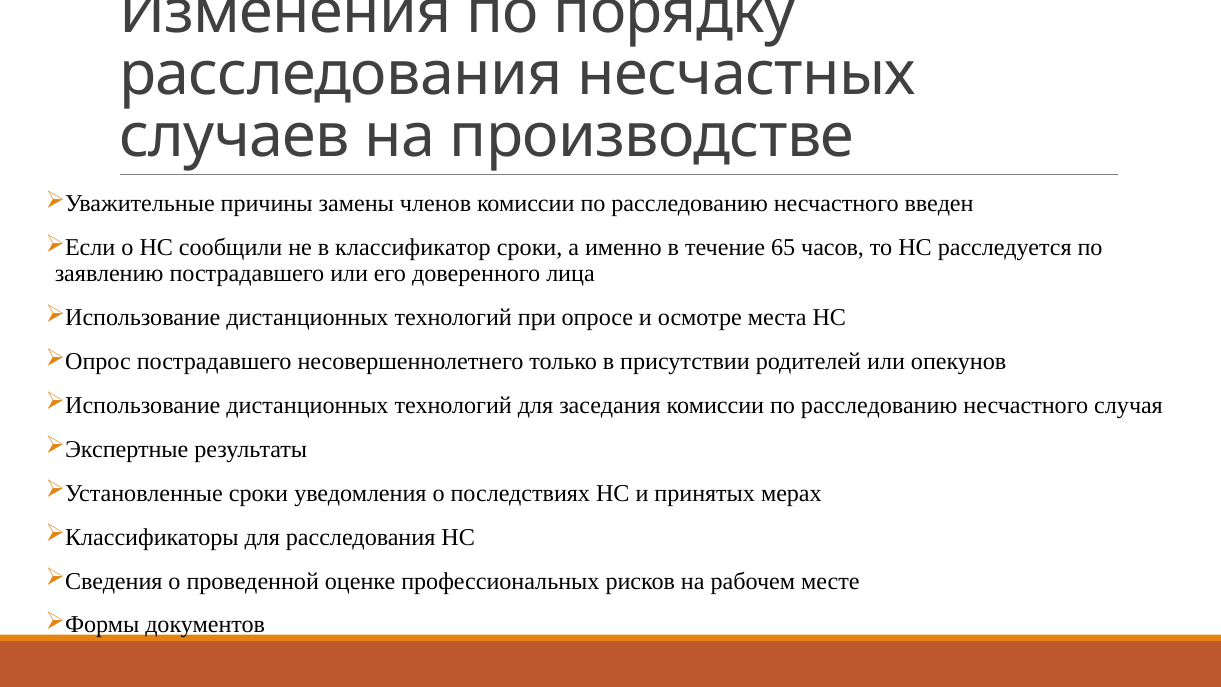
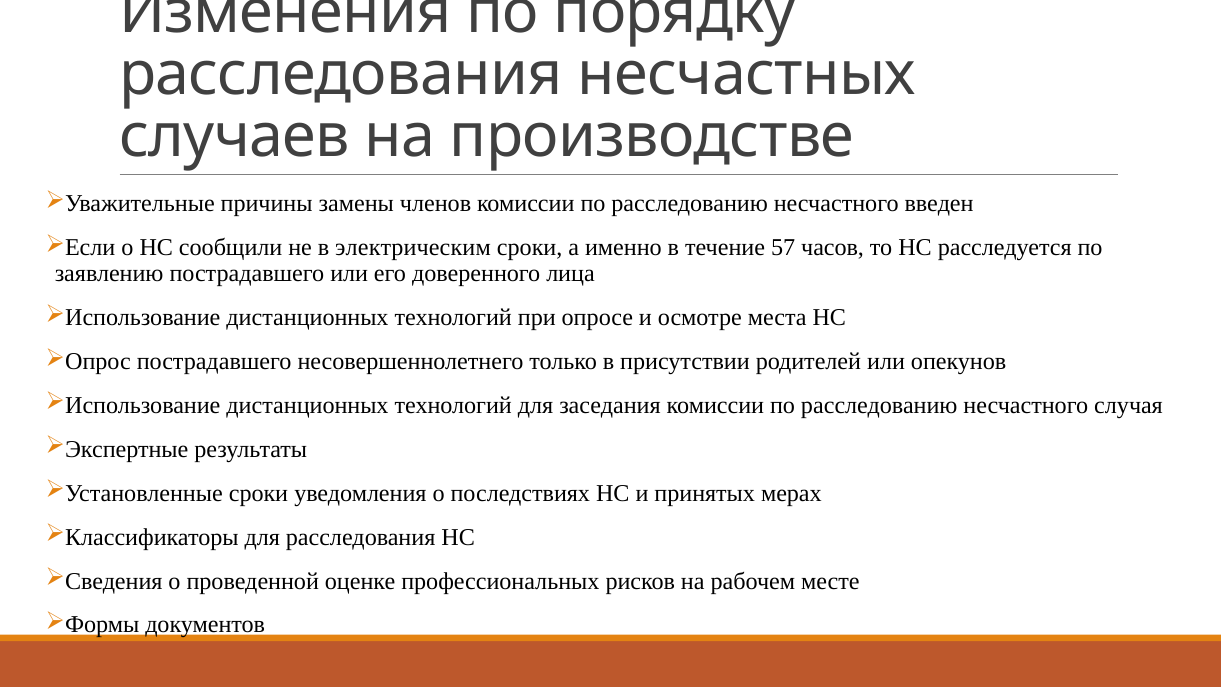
классификатор: классификатор -> электрическим
65: 65 -> 57
